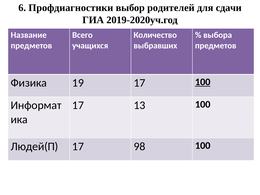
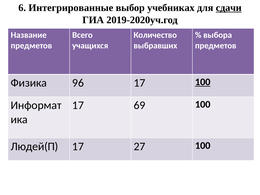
Профдиагностики: Профдиагностики -> Интегрированные
родителей: родителей -> учебниках
сдачи underline: none -> present
19: 19 -> 96
13: 13 -> 69
98: 98 -> 27
